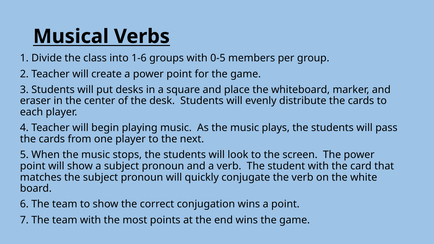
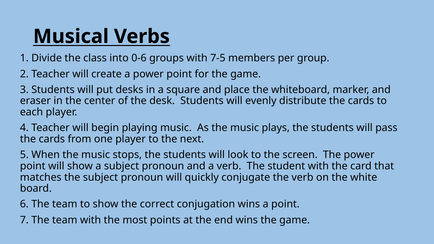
1-6: 1-6 -> 0-6
0-5: 0-5 -> 7-5
